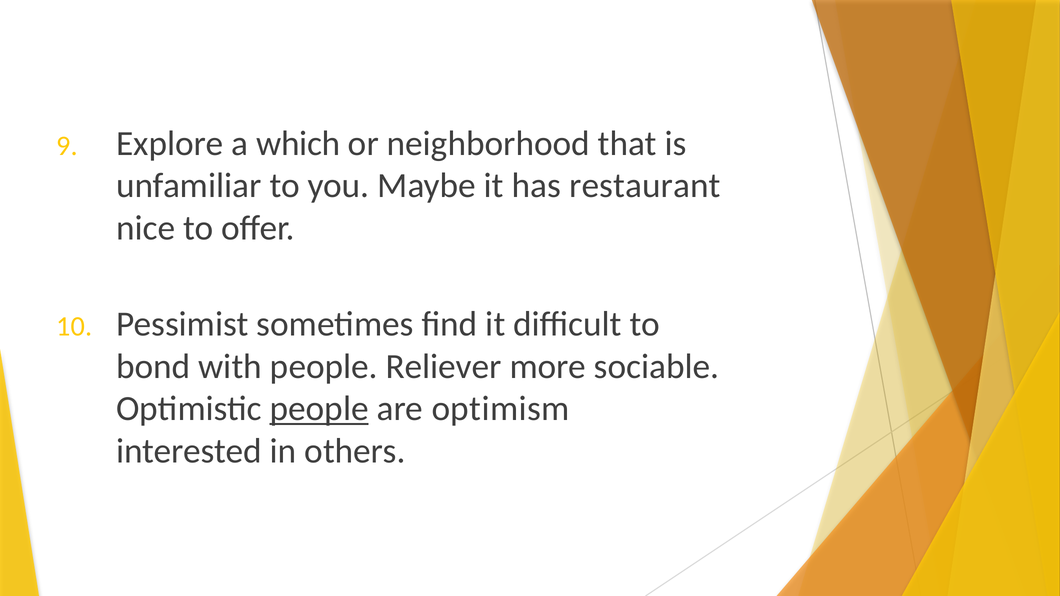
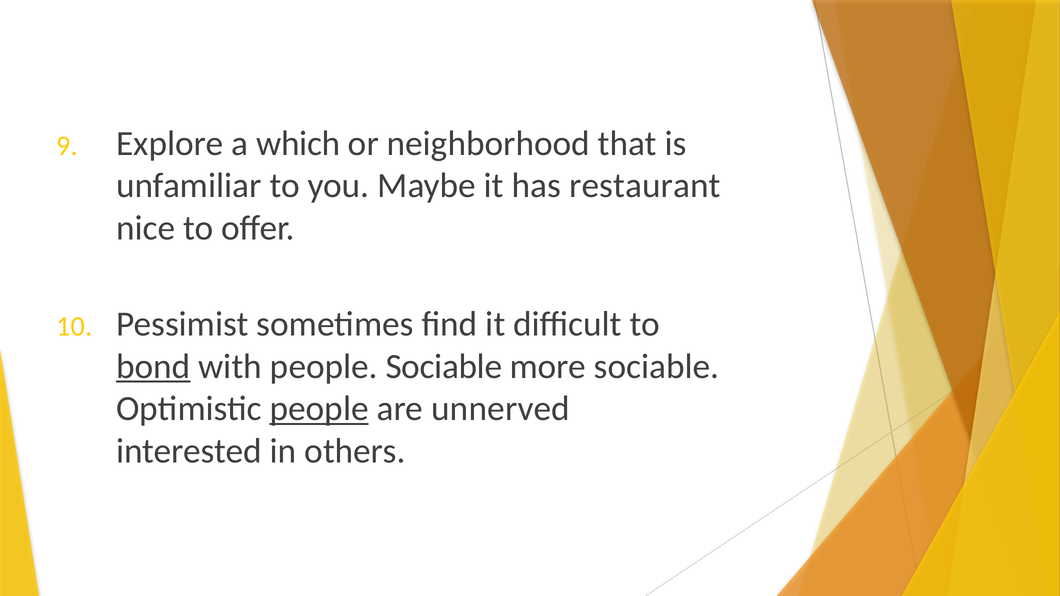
bond underline: none -> present
people Reliever: Reliever -> Sociable
optimism: optimism -> unnerved
